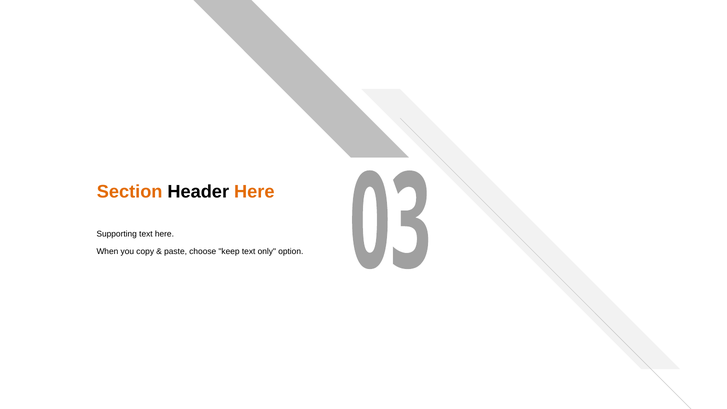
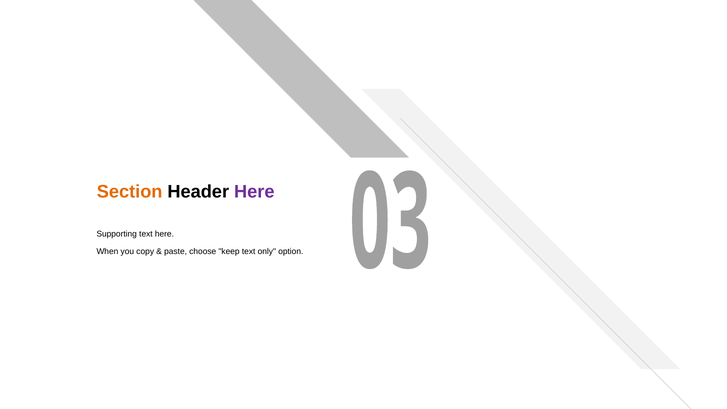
Here at (254, 192) colour: orange -> purple
